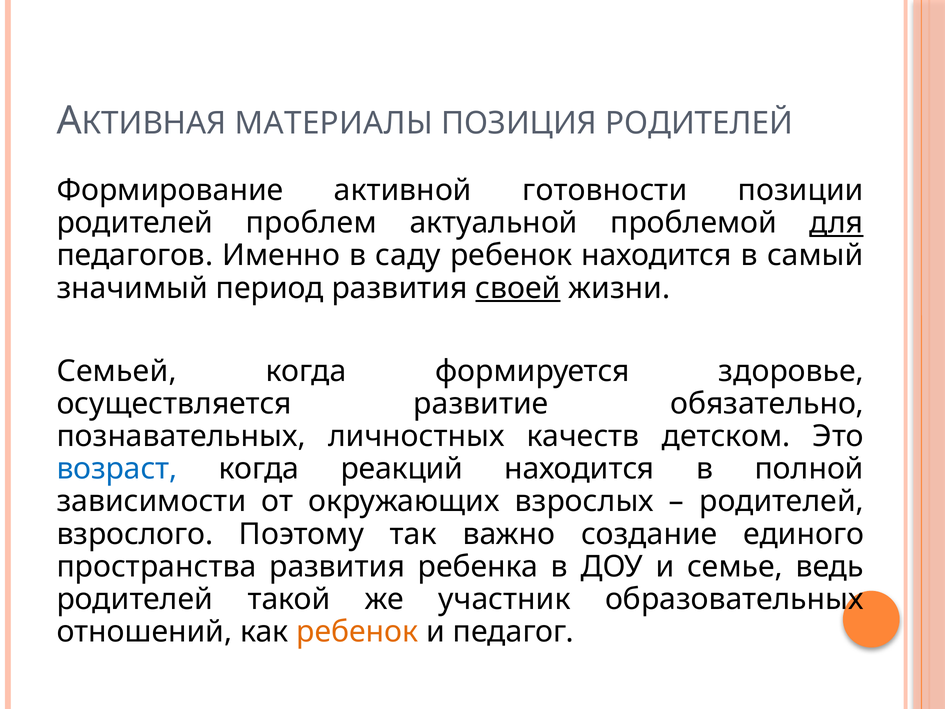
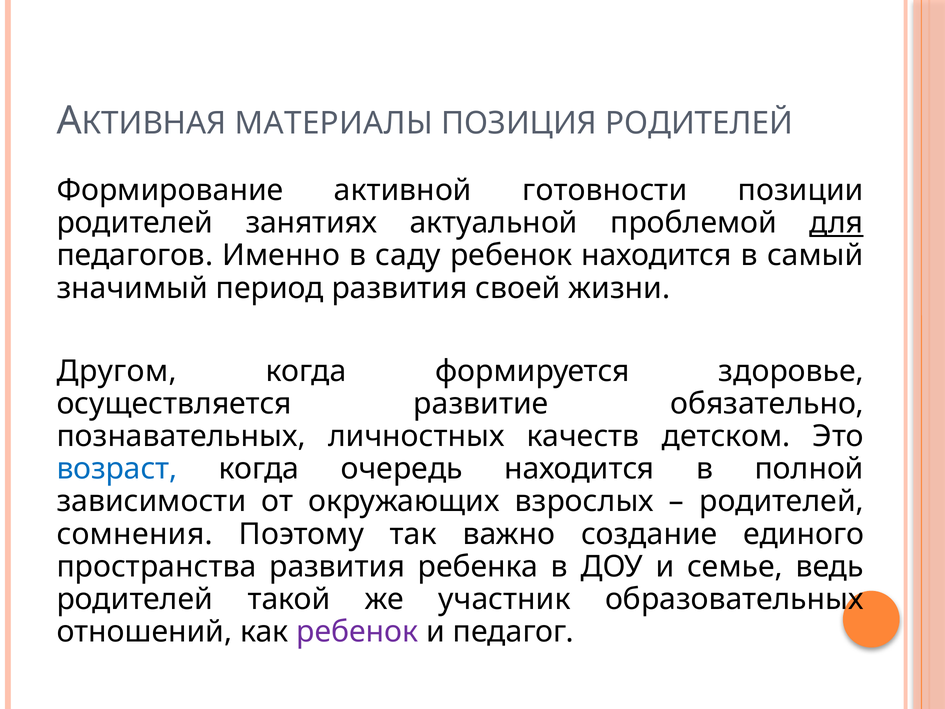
проблем: проблем -> занятиях
своей underline: present -> none
Семьей: Семьей -> Другом
реакций: реакций -> очередь
взрослого: взрослого -> сомнения
ребенок at (357, 632) colour: orange -> purple
